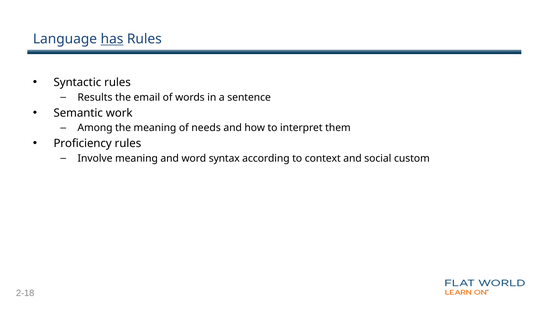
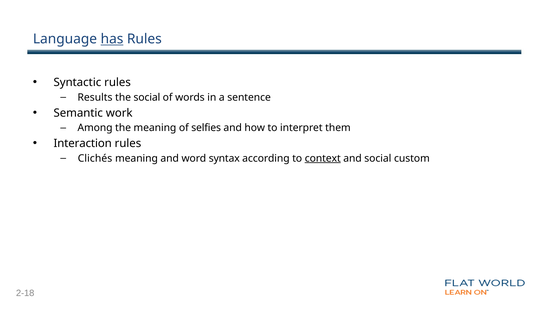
the email: email -> social
needs: needs -> selfies
Proficiency: Proficiency -> Interaction
Involve: Involve -> Clichés
context underline: none -> present
